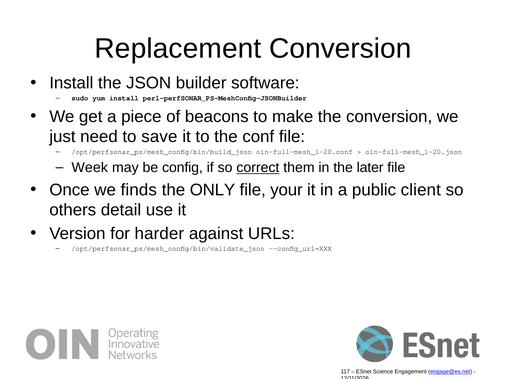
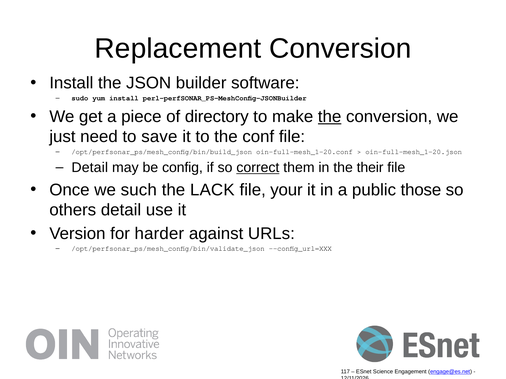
beacons: beacons -> directory
the at (330, 117) underline: none -> present
Week at (90, 168): Week -> Detail
later: later -> their
finds: finds -> such
ONLY: ONLY -> LACK
client: client -> those
